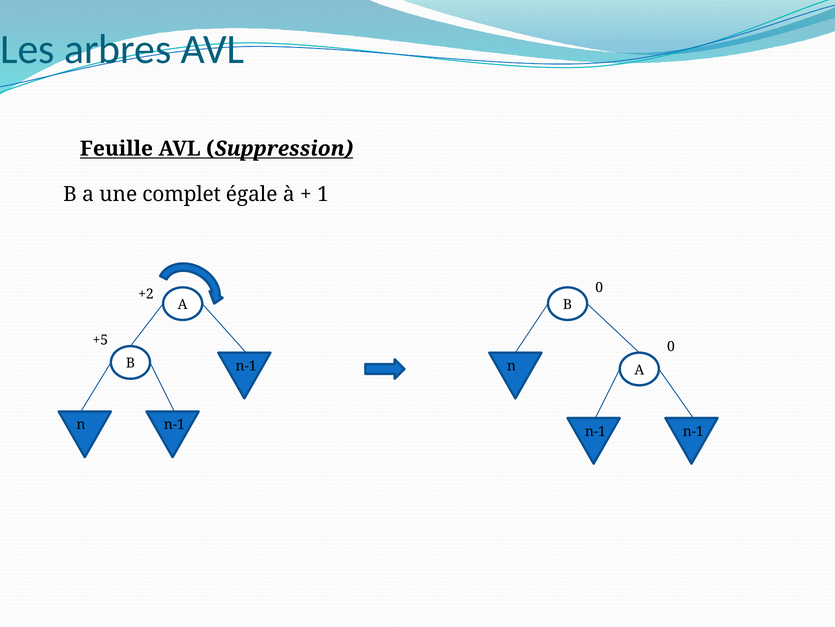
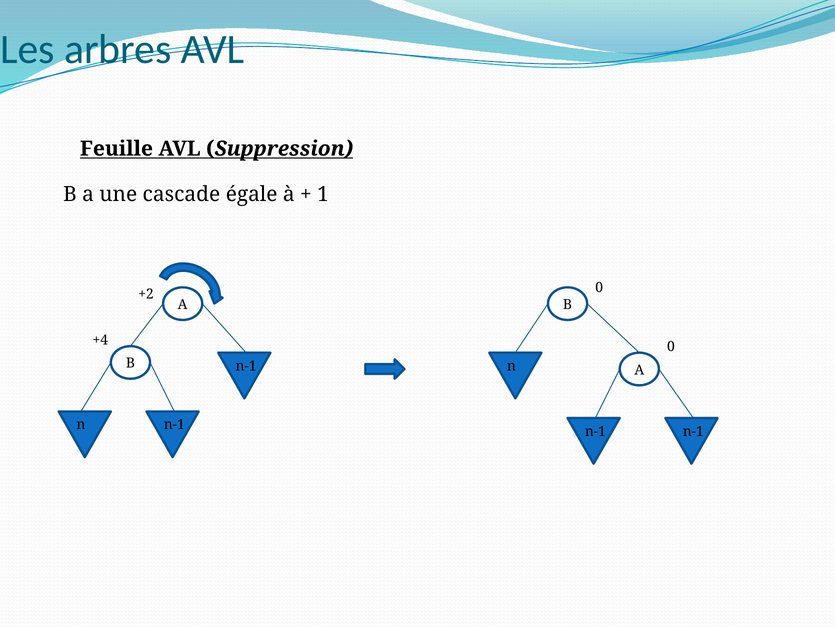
complet: complet -> cascade
+5: +5 -> +4
